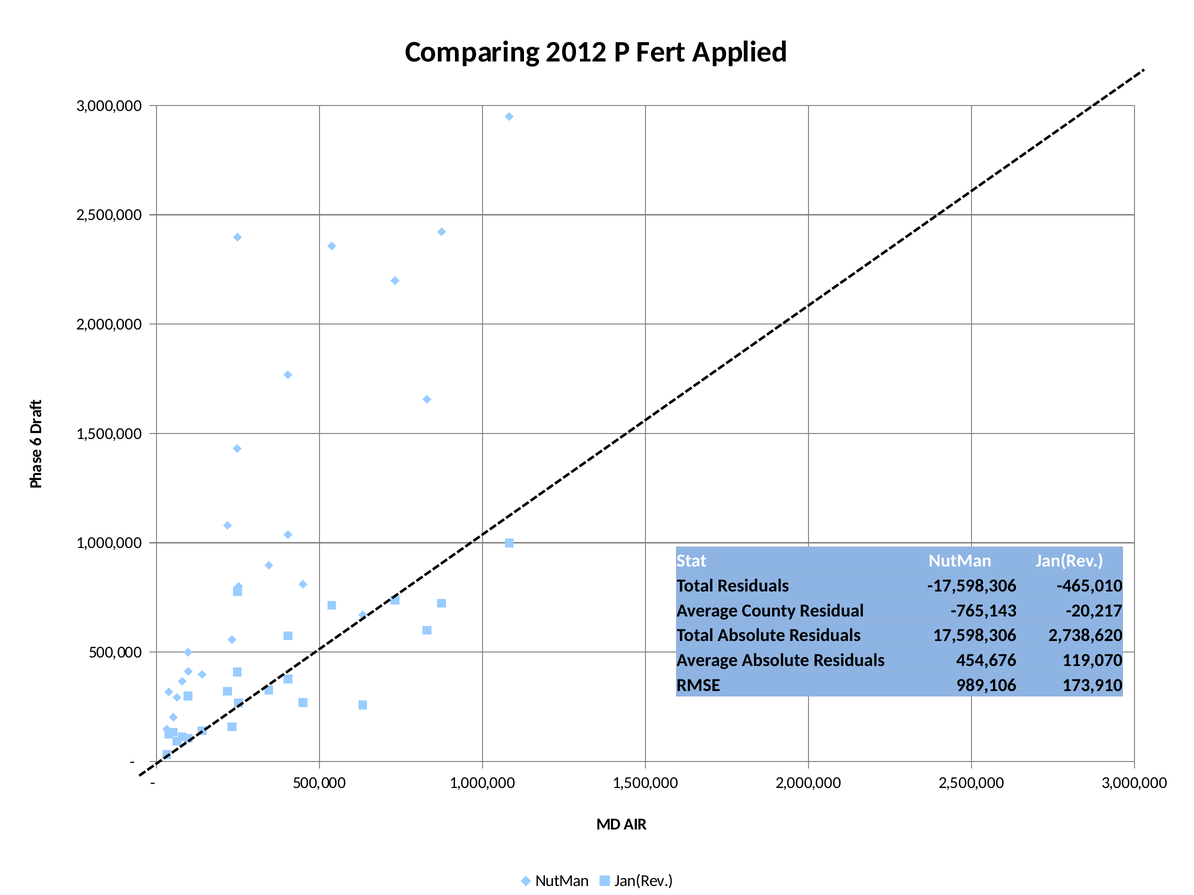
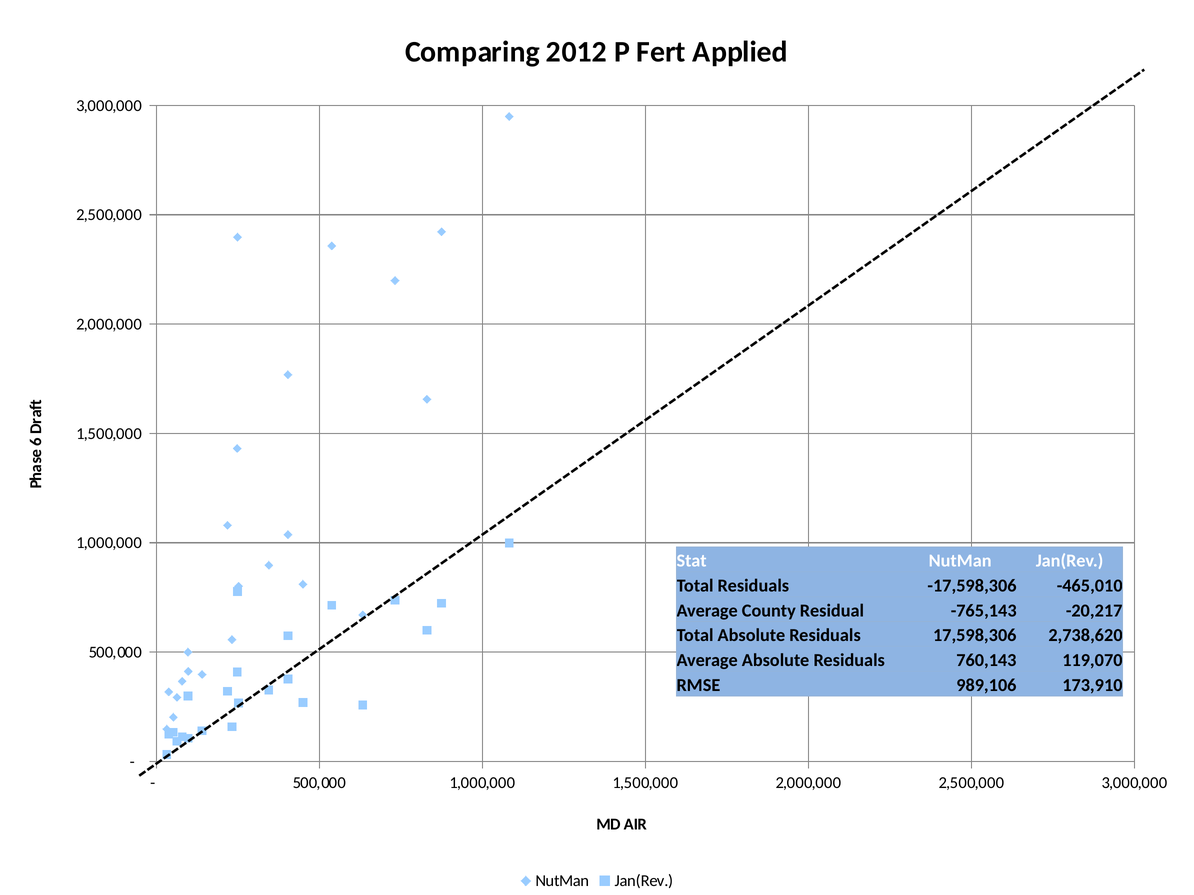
454,676: 454,676 -> 760,143
